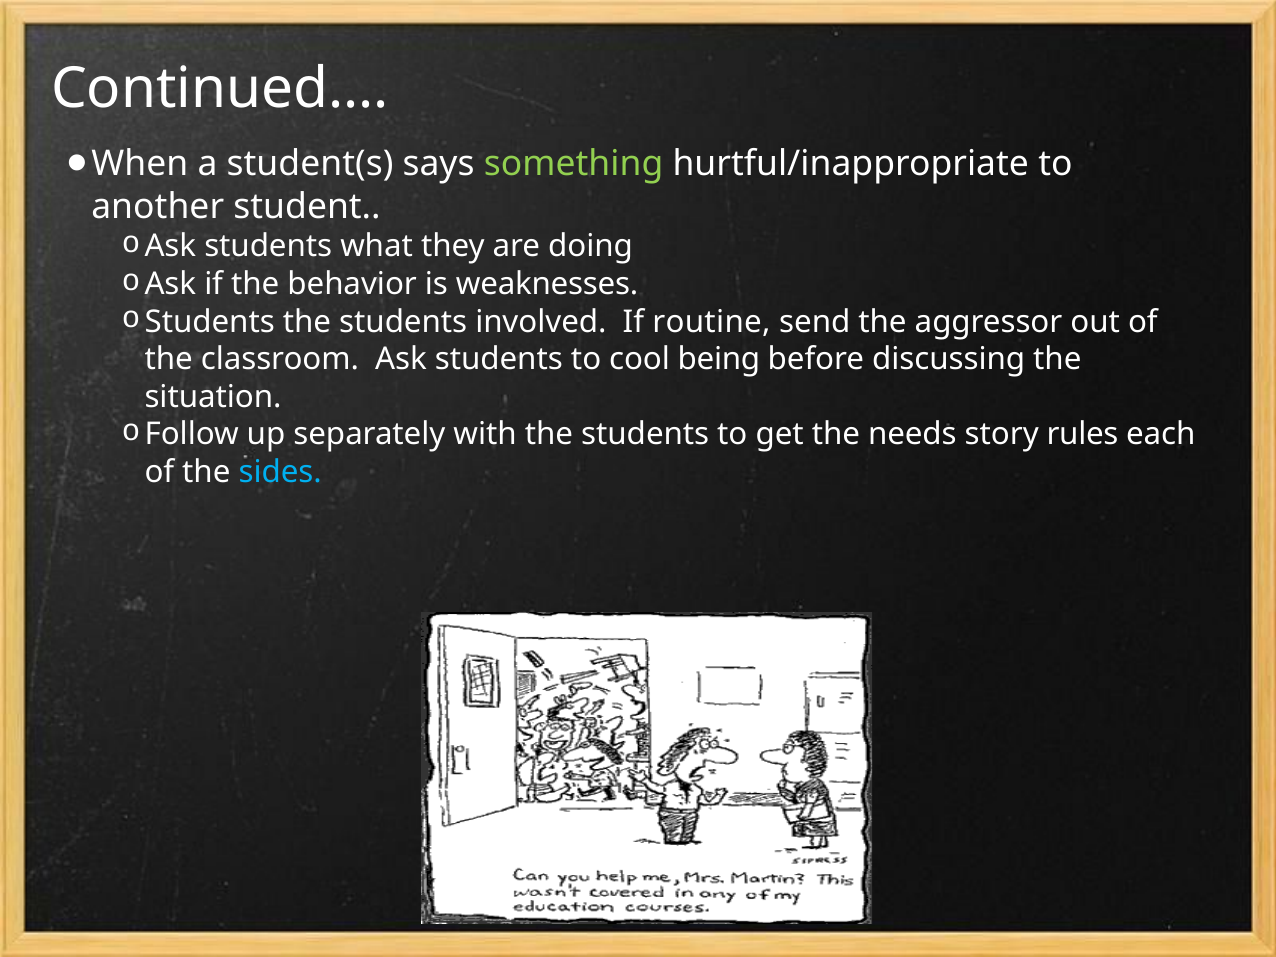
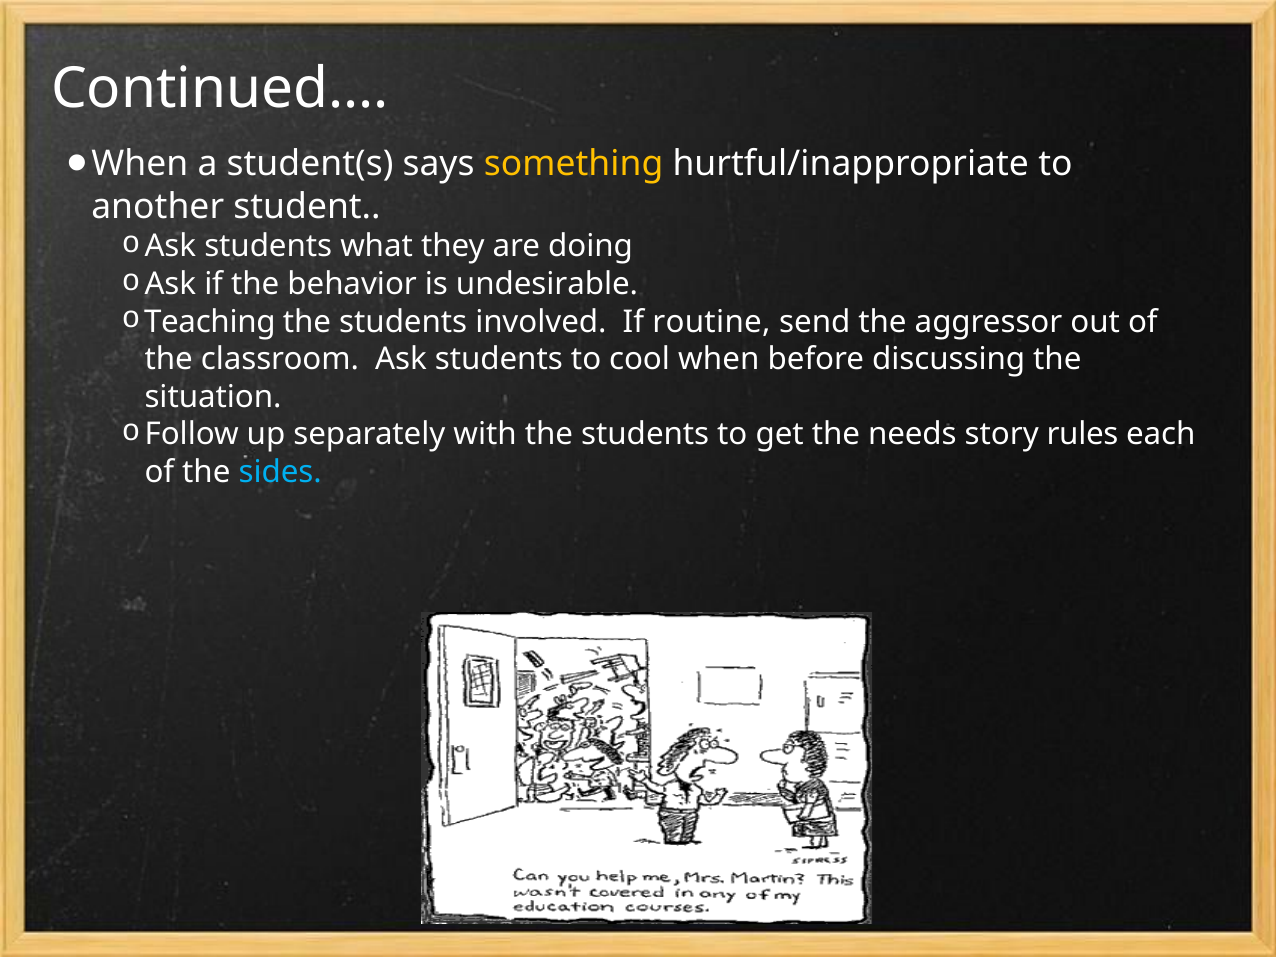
something colour: light green -> yellow
weaknesses: weaknesses -> undesirable
Students at (210, 322): Students -> Teaching
cool being: being -> when
